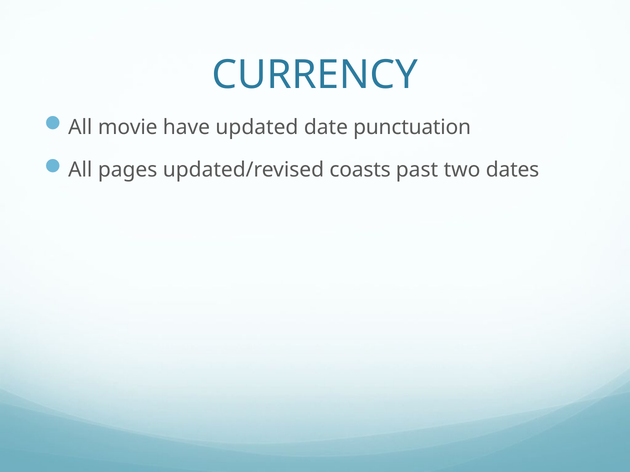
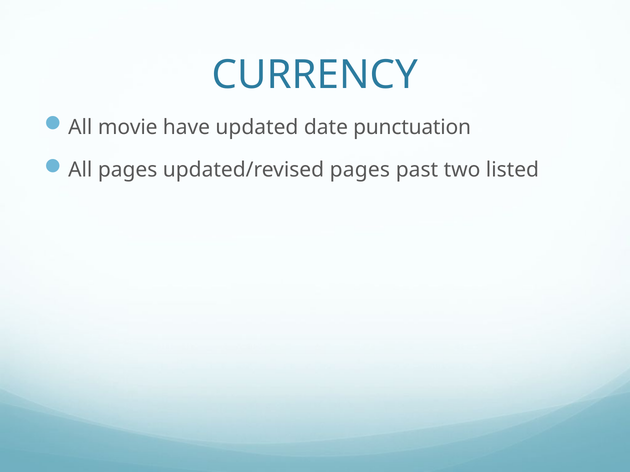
updated/revised coasts: coasts -> pages
dates: dates -> listed
